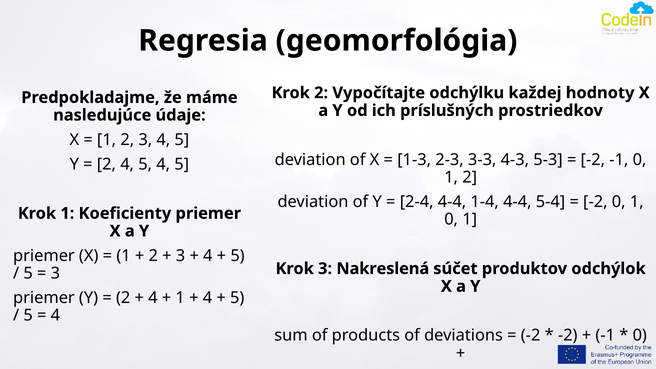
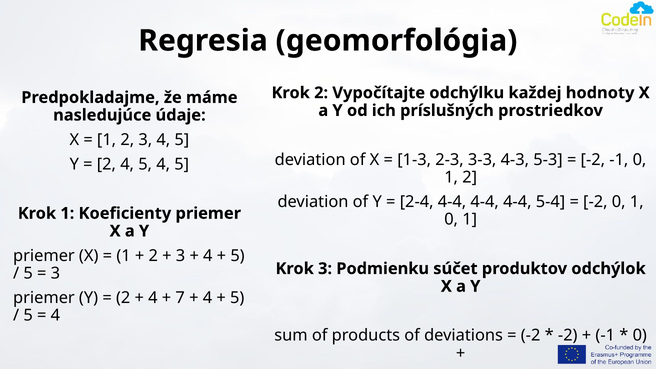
2-4 4-4 1-4: 1-4 -> 4-4
Nakreslená: Nakreslená -> Podmienku
1 at (180, 298): 1 -> 7
